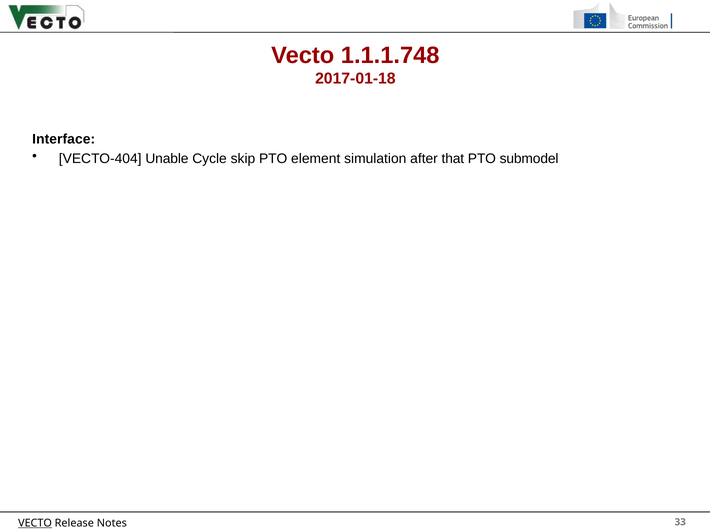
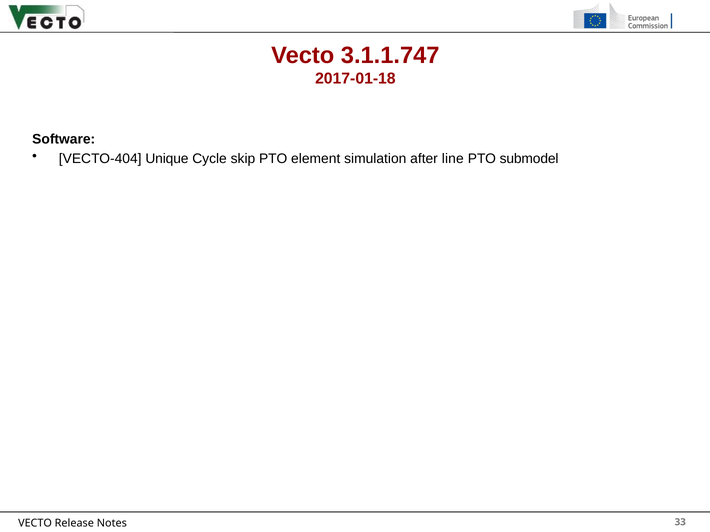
1.1.1.748: 1.1.1.748 -> 3.1.1.747
Interface: Interface -> Software
Unable: Unable -> Unique
that: that -> line
VECTO at (35, 524) underline: present -> none
